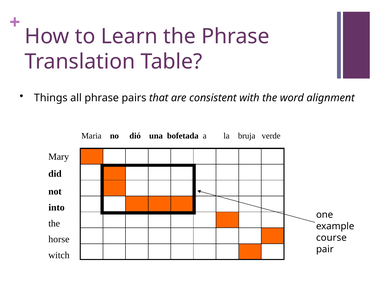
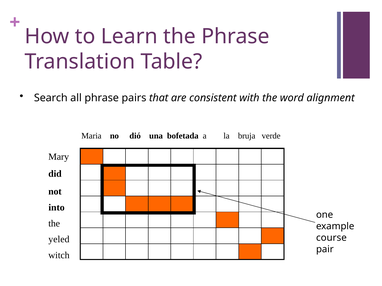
Things: Things -> Search
horse: horse -> yeled
